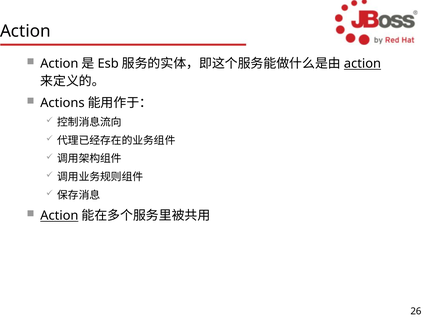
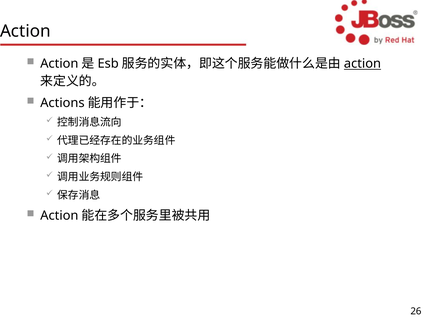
Action at (59, 216) underline: present -> none
